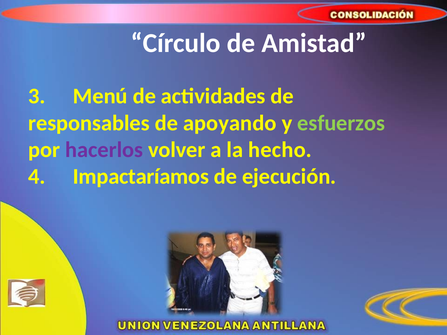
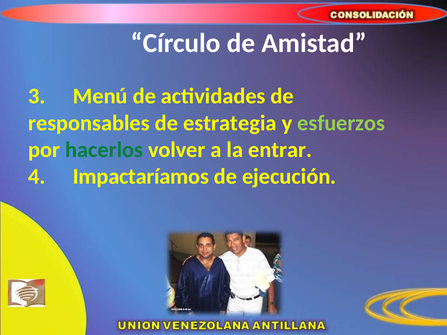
apoyando: apoyando -> estrategia
hacerlos colour: purple -> green
hecho: hecho -> entrar
